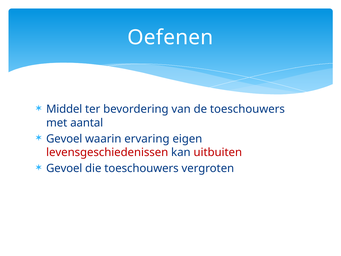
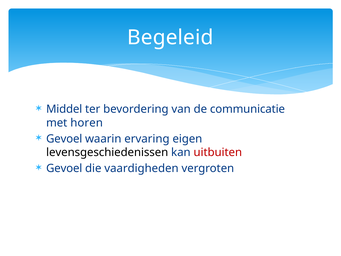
Oefenen: Oefenen -> Begeleid
de toeschouwers: toeschouwers -> communicatie
aantal: aantal -> horen
levensgeschiedenissen colour: red -> black
die toeschouwers: toeschouwers -> vaardigheden
